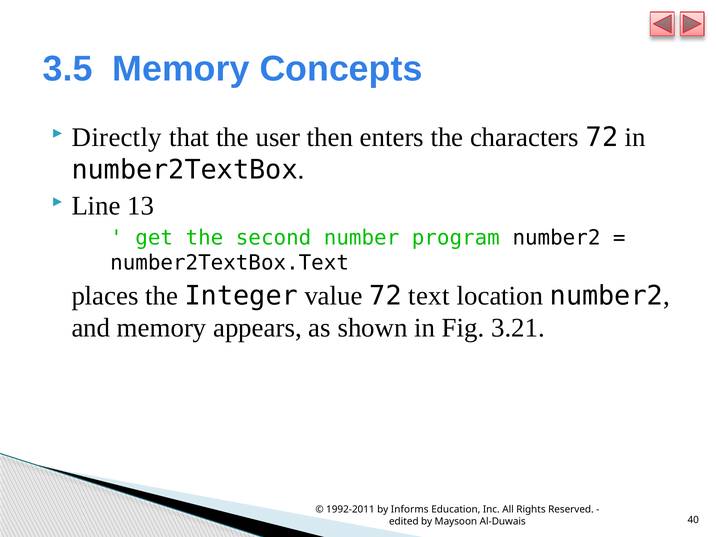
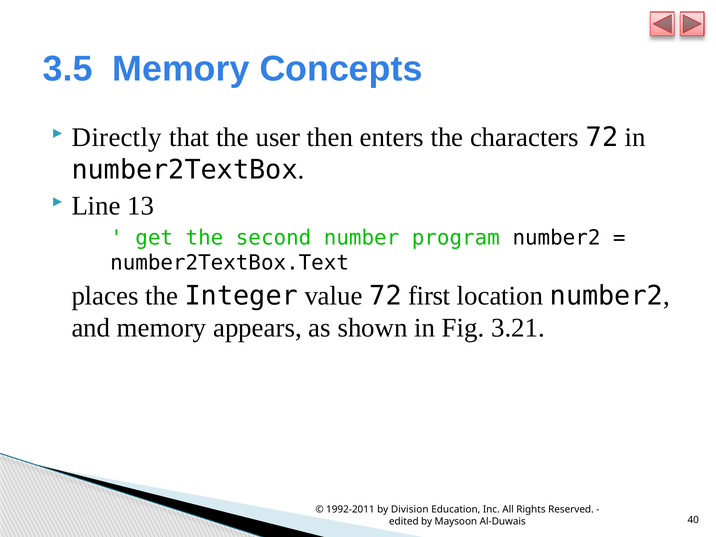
text: text -> first
Informs: Informs -> Division
